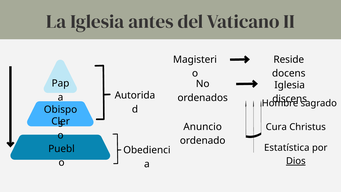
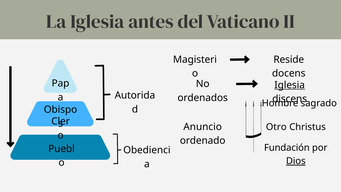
Iglesia at (290, 85) underline: none -> present
Cura: Cura -> Otro
Estatística: Estatística -> Fundación
